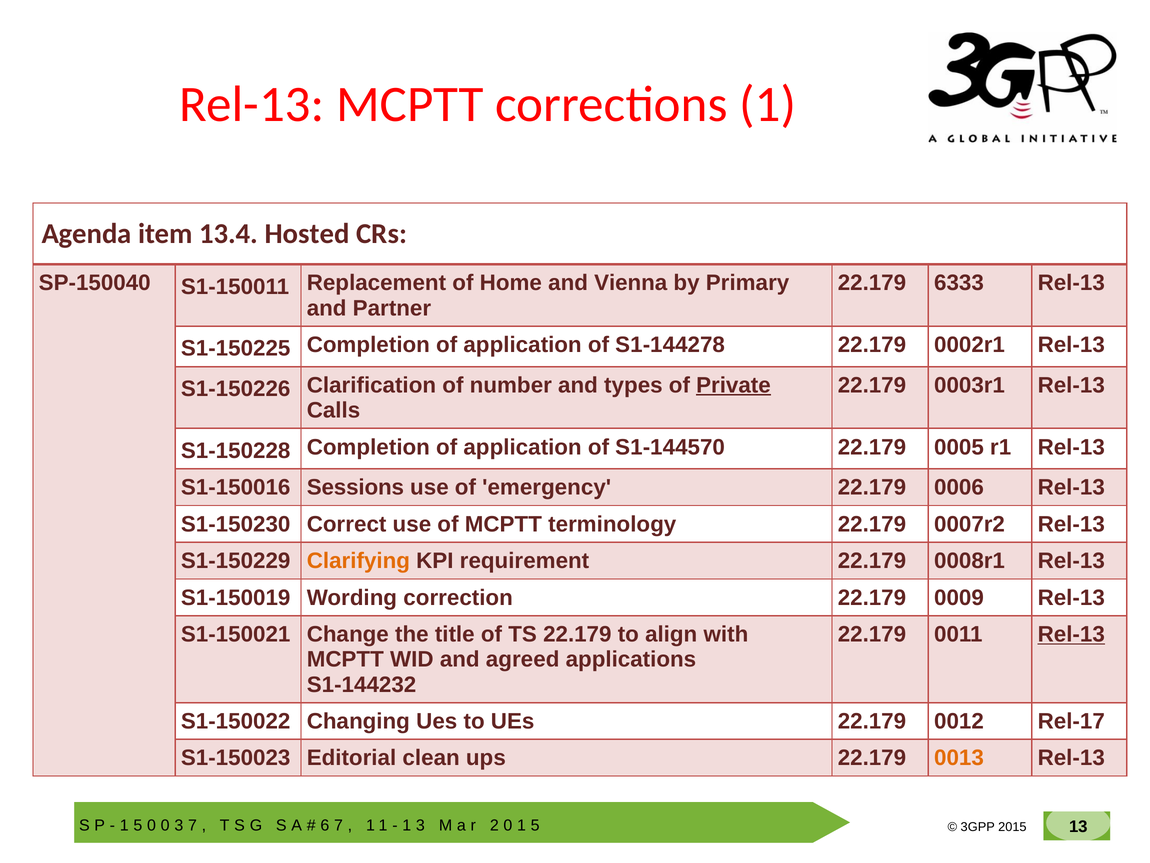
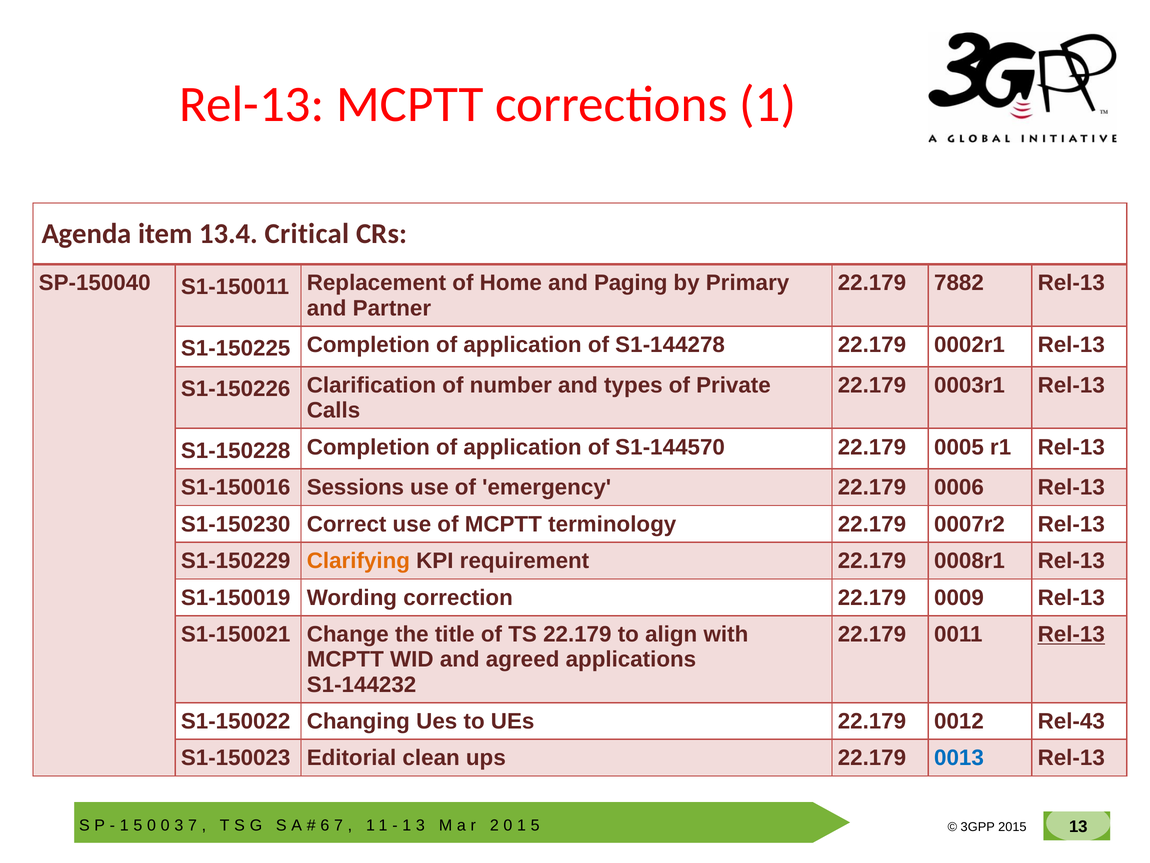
Hosted: Hosted -> Critical
Vienna: Vienna -> Paging
6333: 6333 -> 7882
Private underline: present -> none
Rel-17: Rel-17 -> Rel-43
0013 colour: orange -> blue
